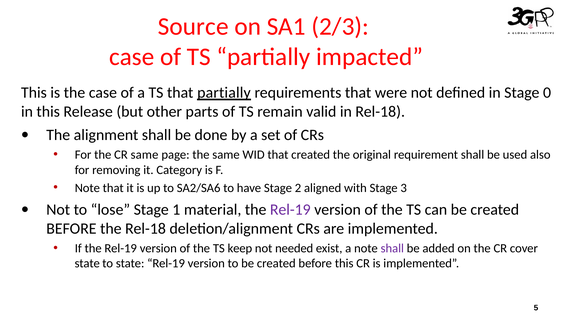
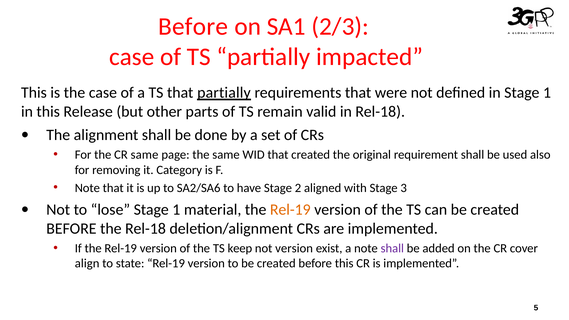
Source at (193, 27): Source -> Before
in Stage 0: 0 -> 1
Rel-19 at (290, 210) colour: purple -> orange
not needed: needed -> version
state at (87, 264): state -> align
